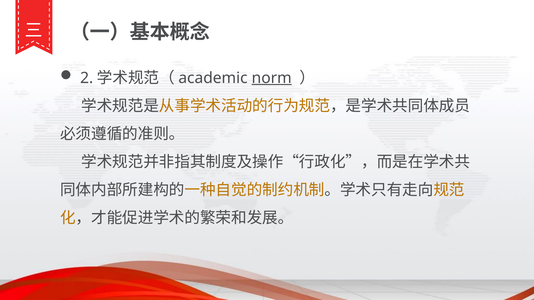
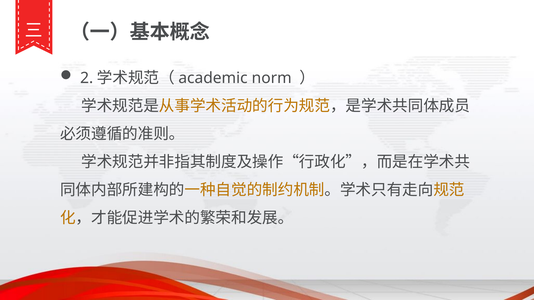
norm underline: present -> none
